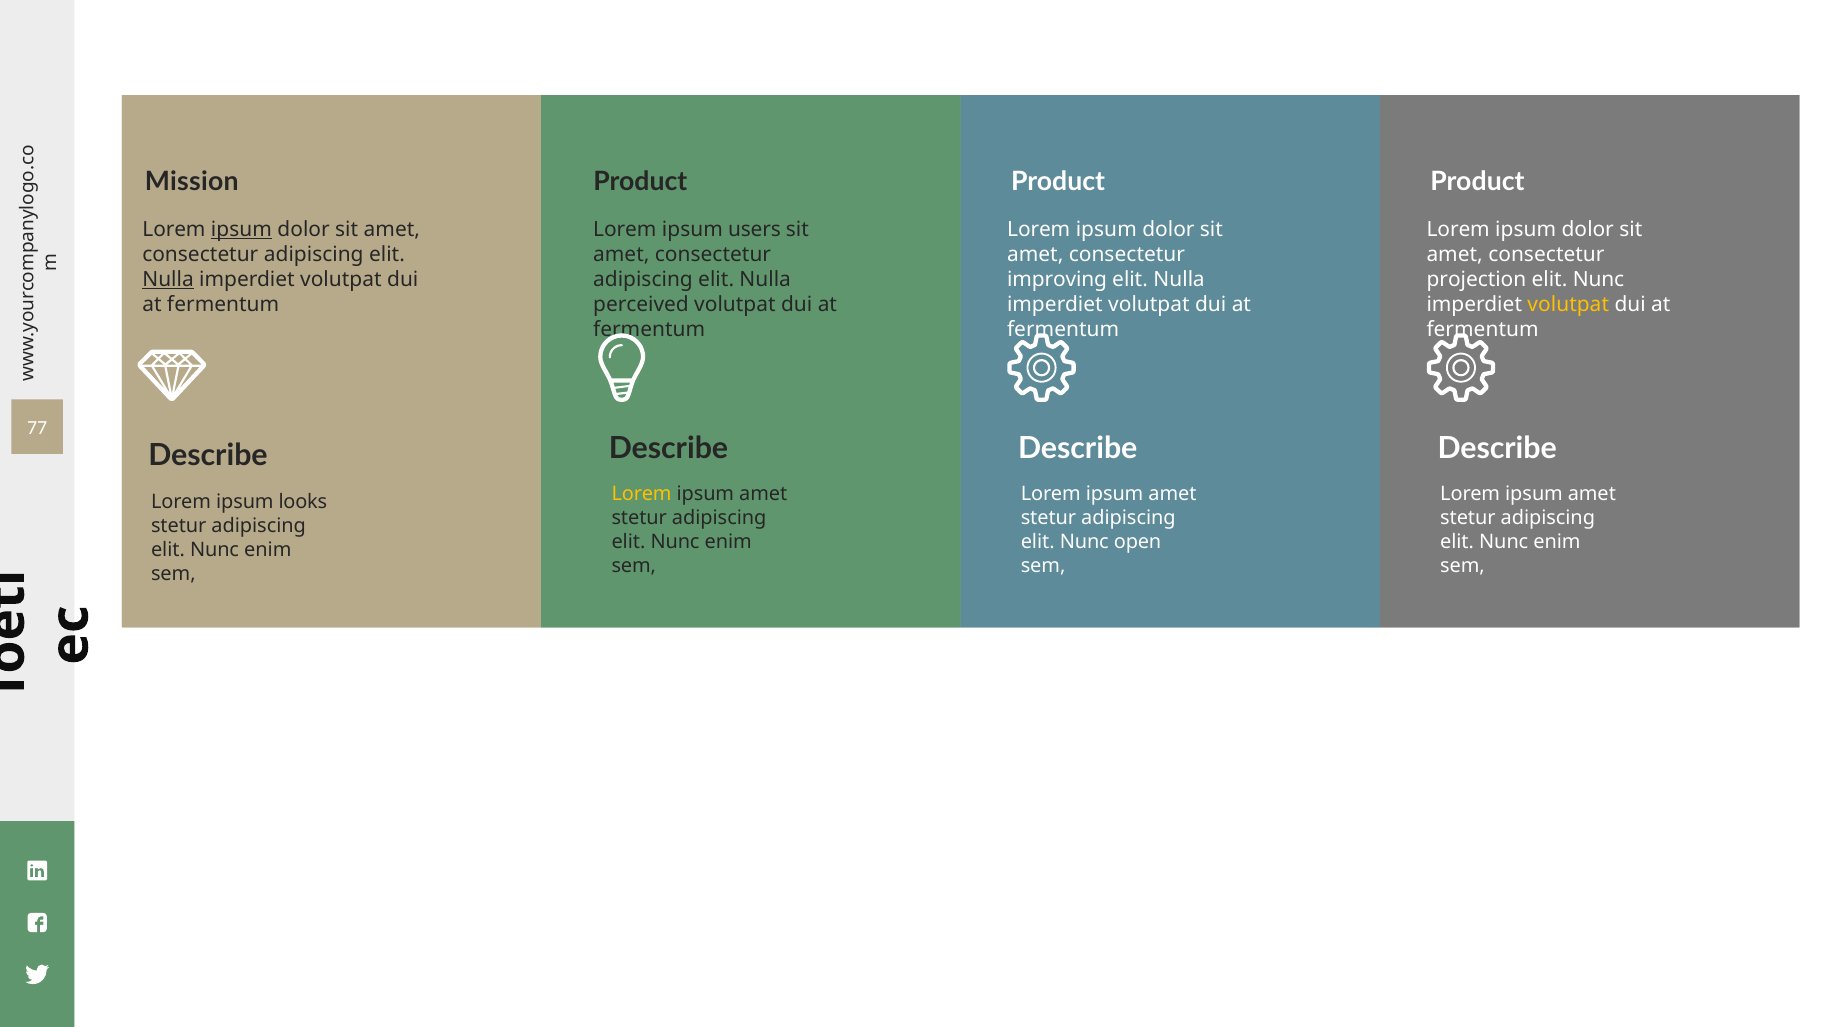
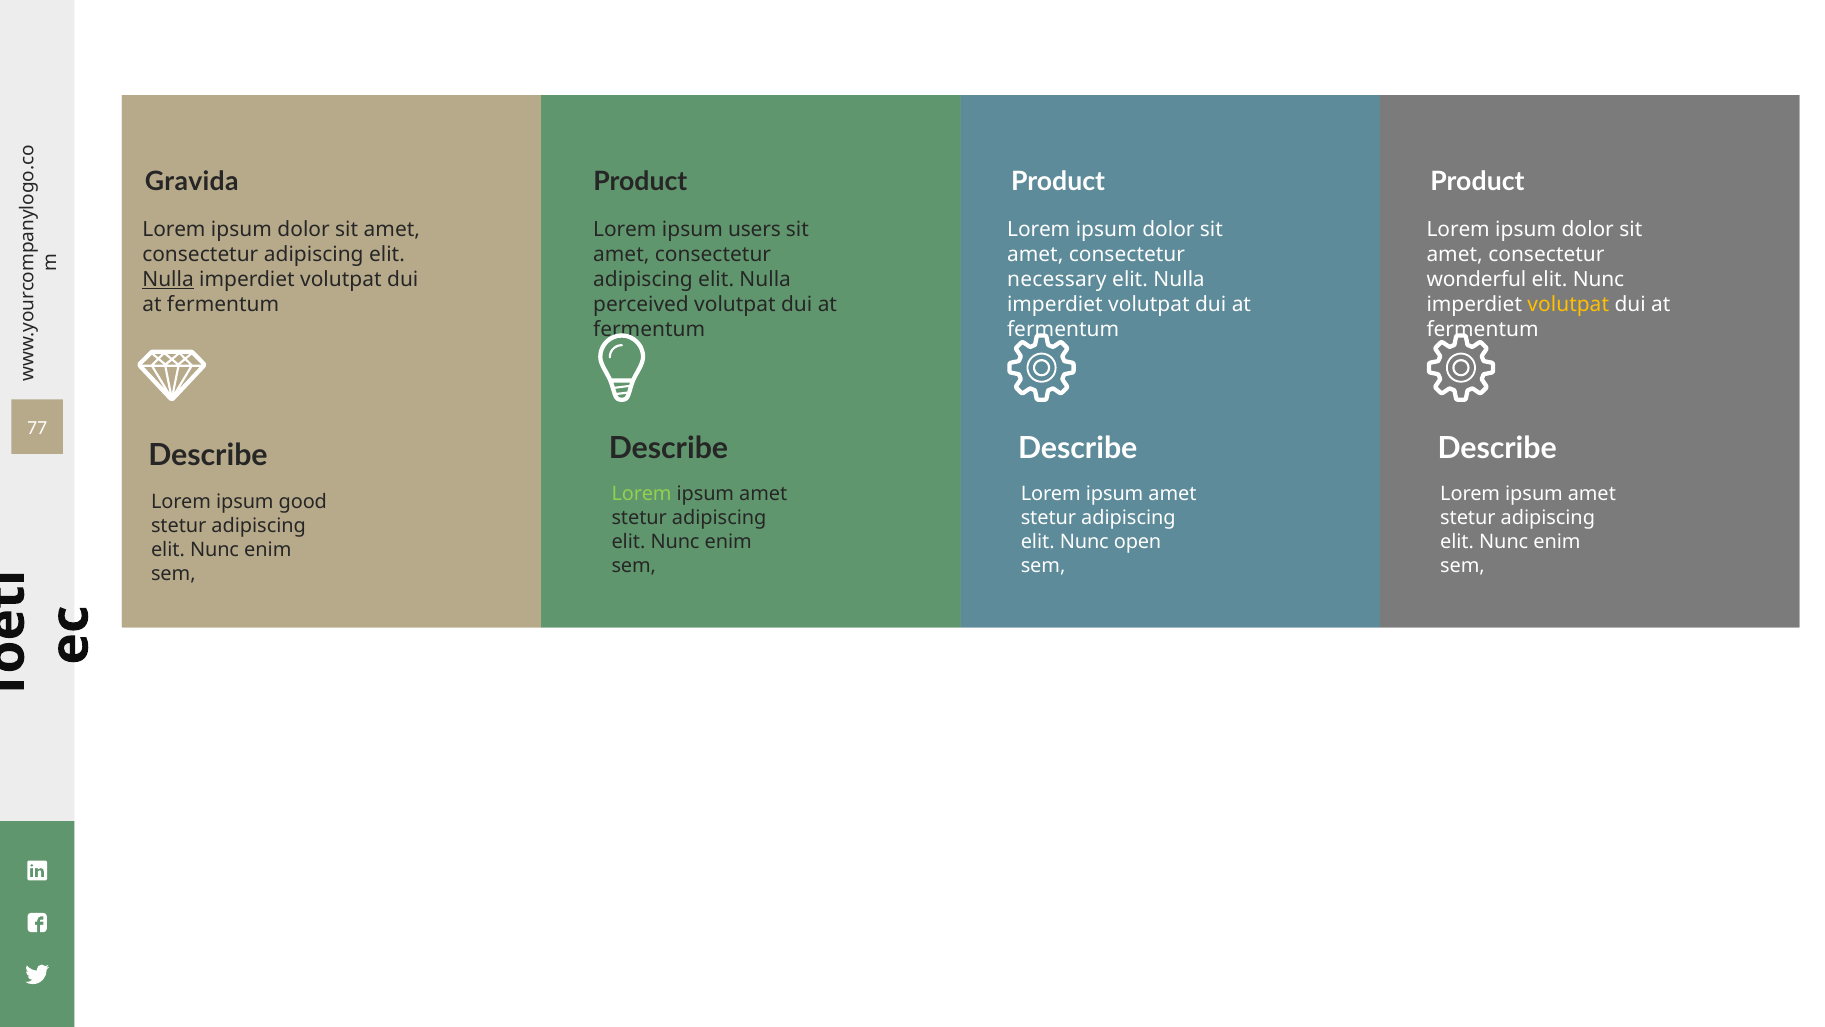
Mission: Mission -> Gravida
ipsum at (241, 229) underline: present -> none
improving: improving -> necessary
projection: projection -> wonderful
Lorem at (642, 494) colour: yellow -> light green
looks: looks -> good
